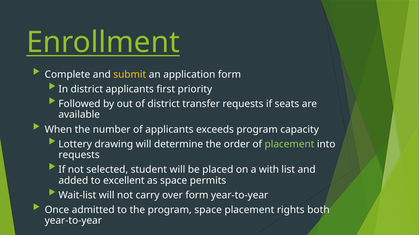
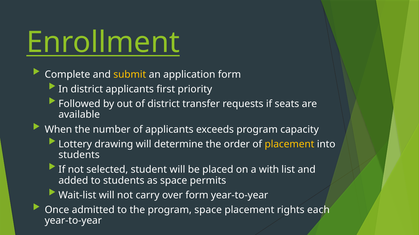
placement at (289, 145) colour: light green -> yellow
requests at (79, 155): requests -> students
to excellent: excellent -> students
both: both -> each
